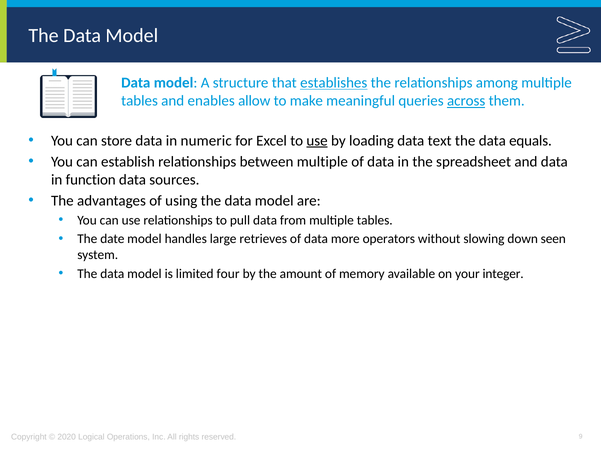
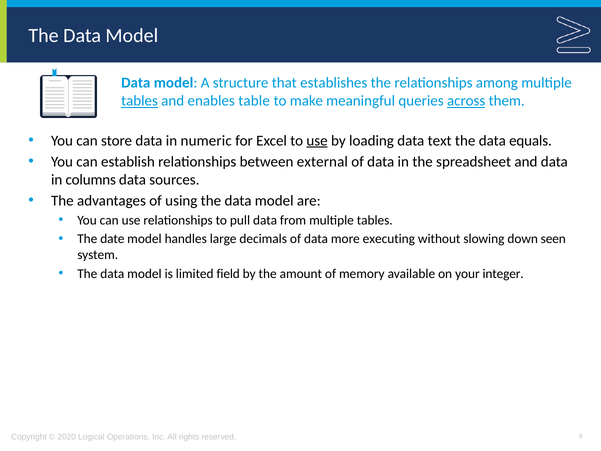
establishes underline: present -> none
tables at (140, 101) underline: none -> present
allow: allow -> table
between multiple: multiple -> external
function: function -> columns
retrieves: retrieves -> decimals
operators: operators -> executing
four: four -> field
